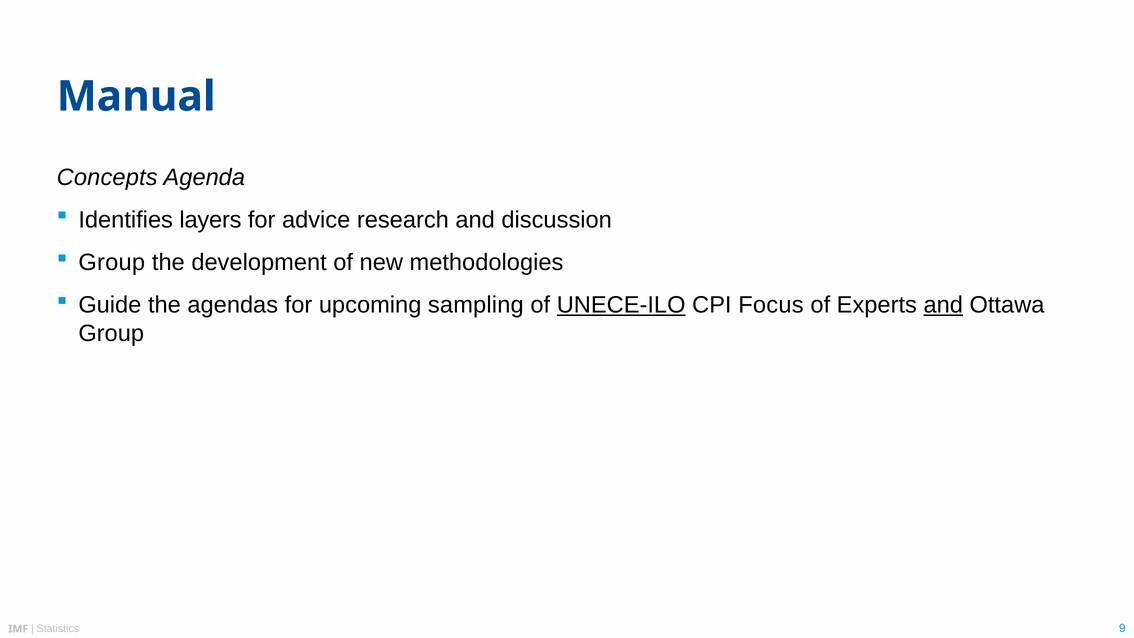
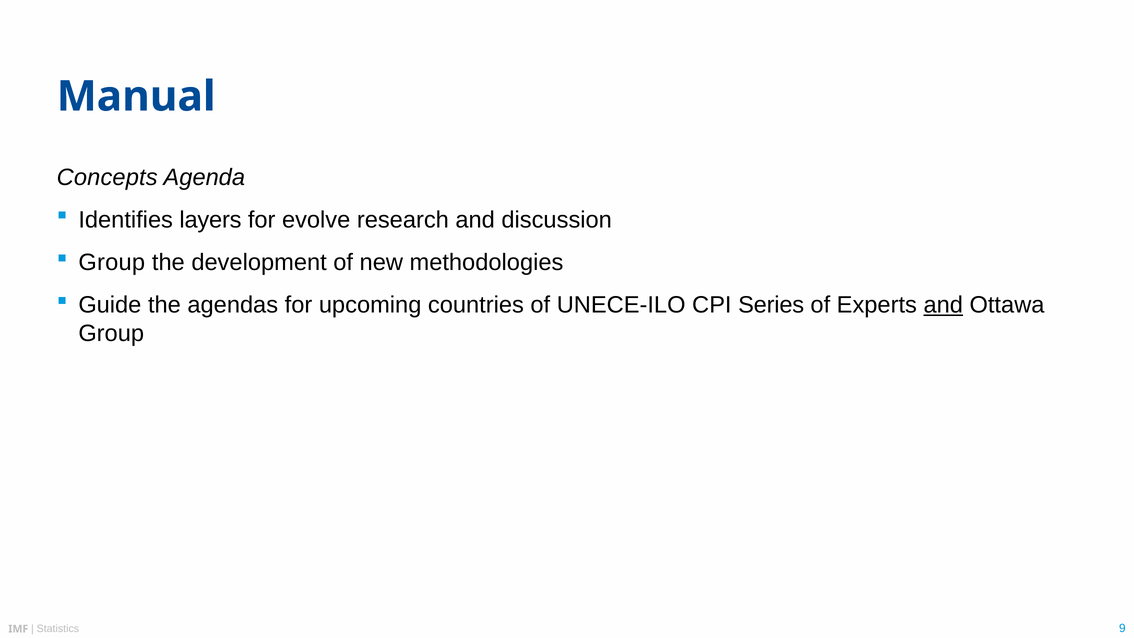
advice: advice -> evolve
sampling: sampling -> countries
UNECE-ILO underline: present -> none
Focus: Focus -> Series
